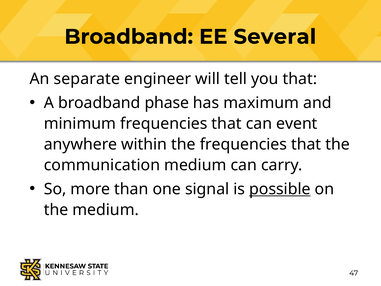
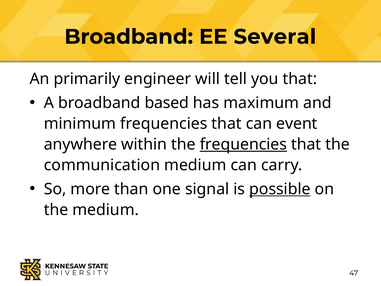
separate: separate -> primarily
phase: phase -> based
frequencies at (243, 144) underline: none -> present
